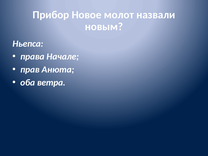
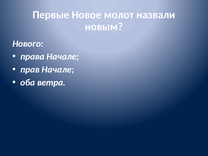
Прибор: Прибор -> Первые
Ньепса: Ньепса -> Нового
прав Анюта: Анюта -> Начале
